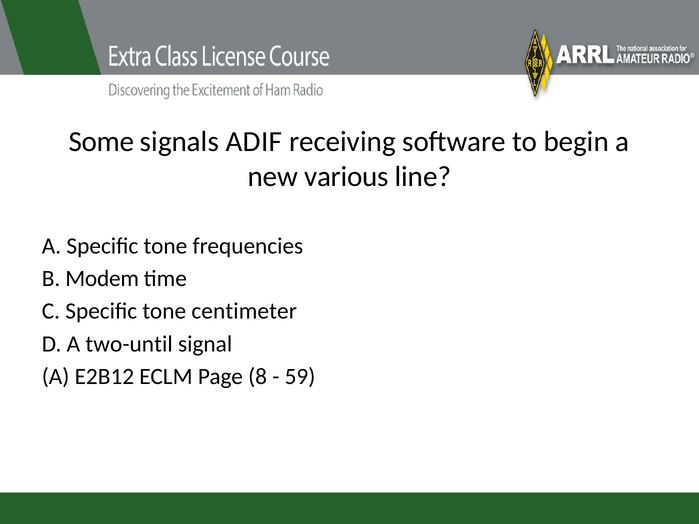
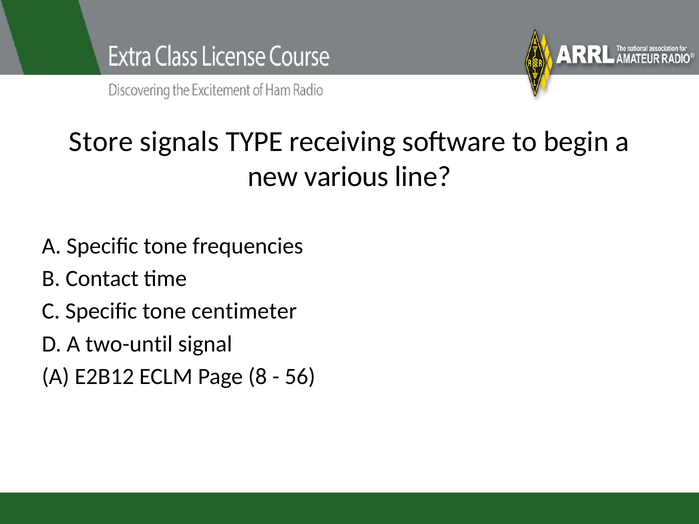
Some: Some -> Store
ADIF: ADIF -> TYPE
Modem: Modem -> Contact
59: 59 -> 56
